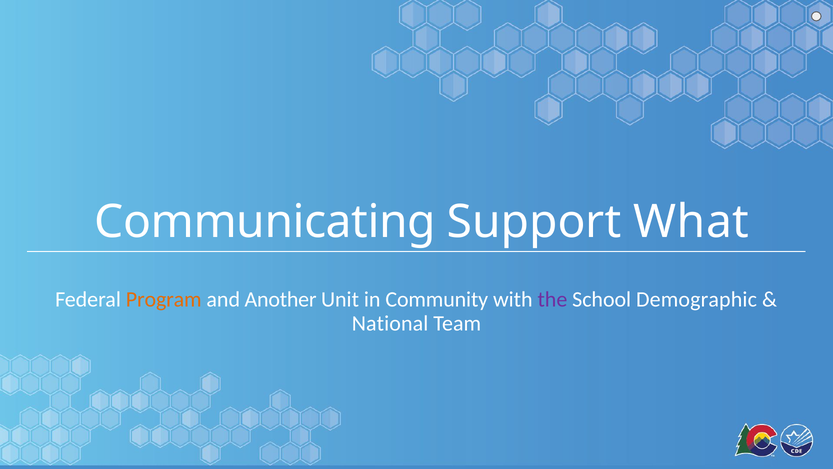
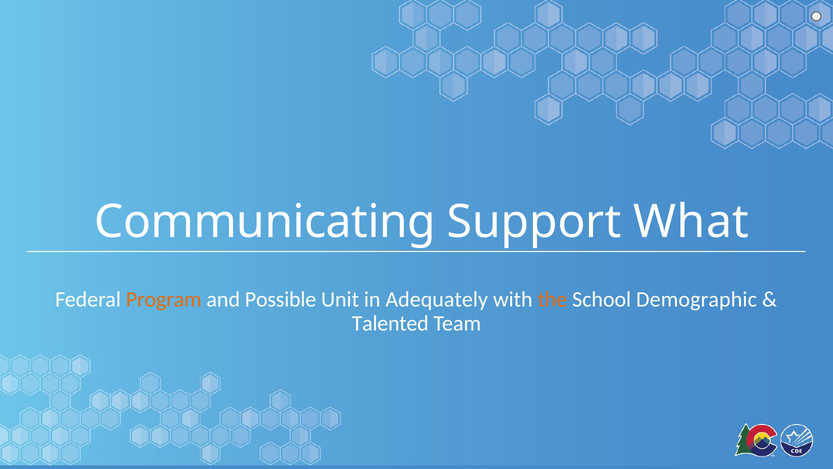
Another: Another -> Possible
Community: Community -> Adequately
the colour: purple -> orange
National: National -> Talented
